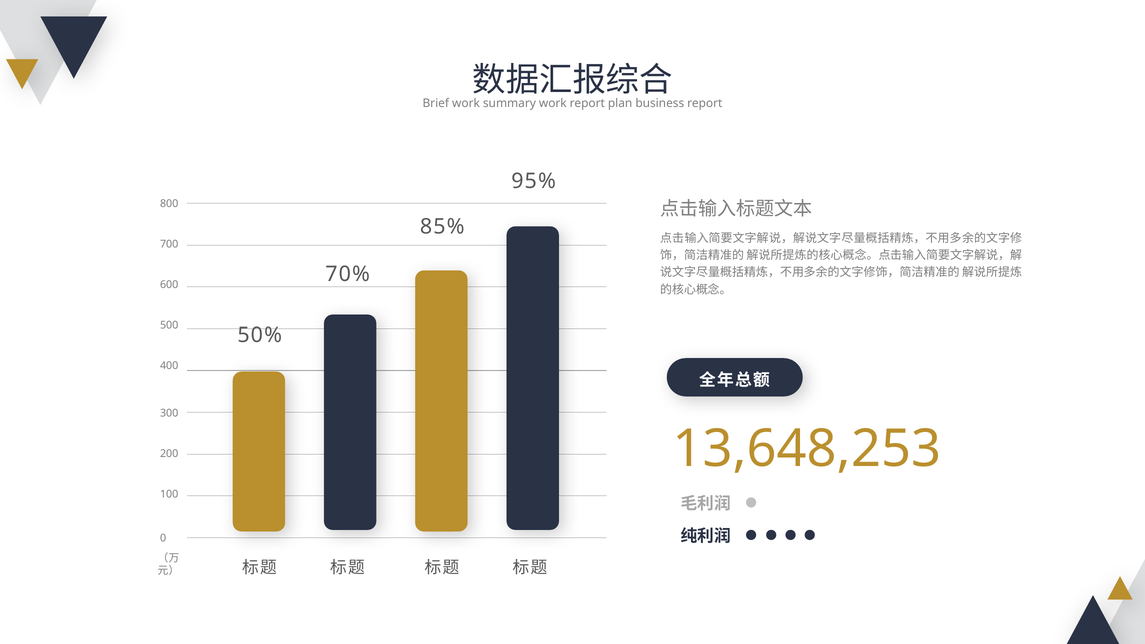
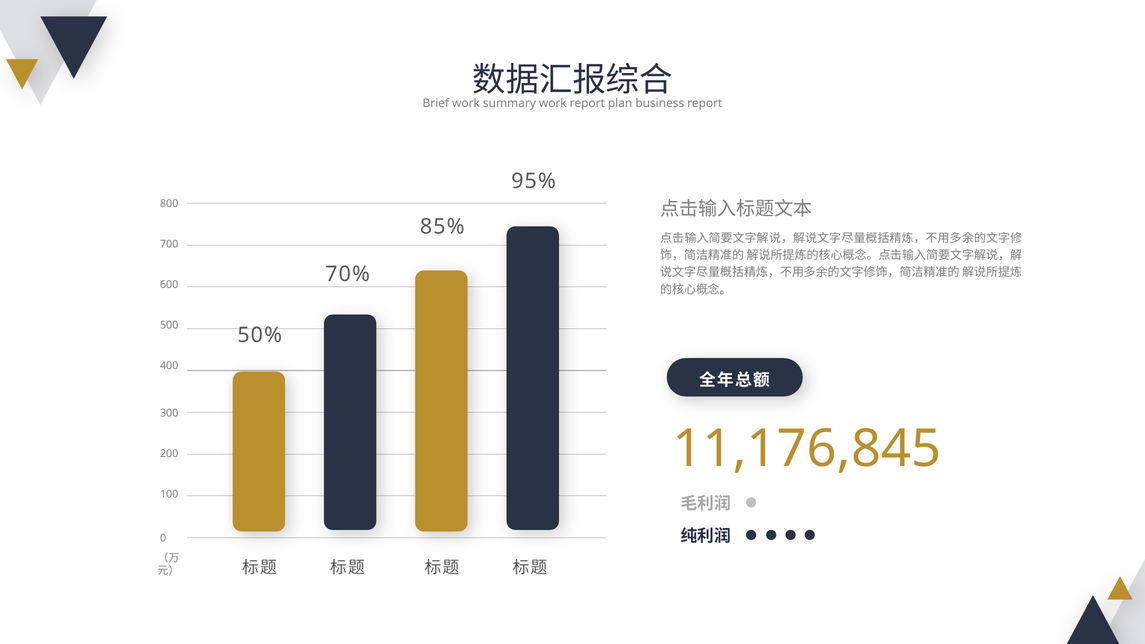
13,648,253: 13,648,253 -> 11,176,845
